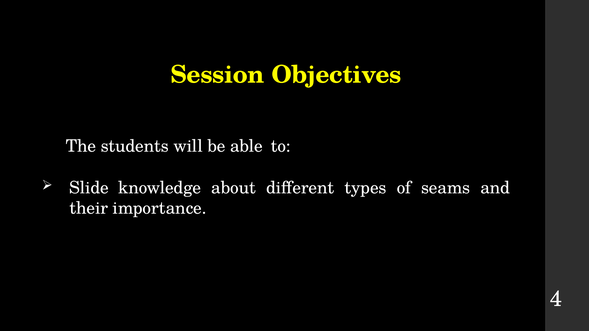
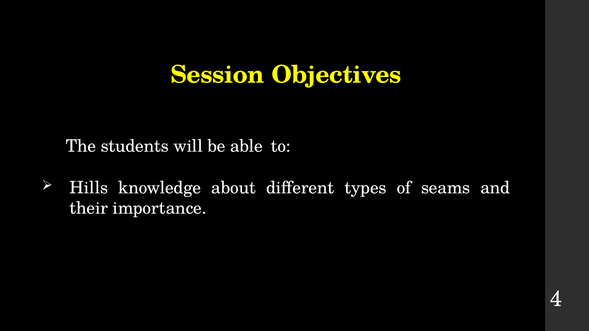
Slide: Slide -> Hills
